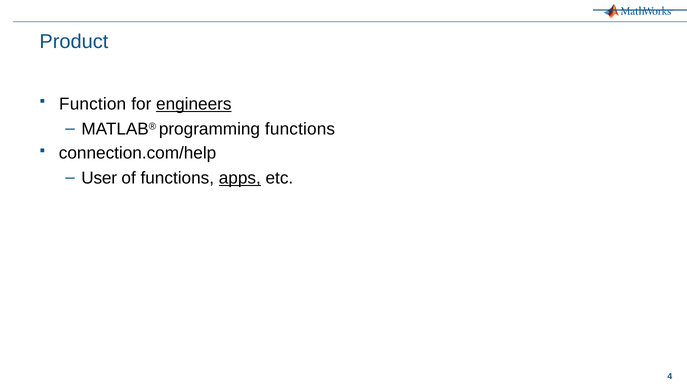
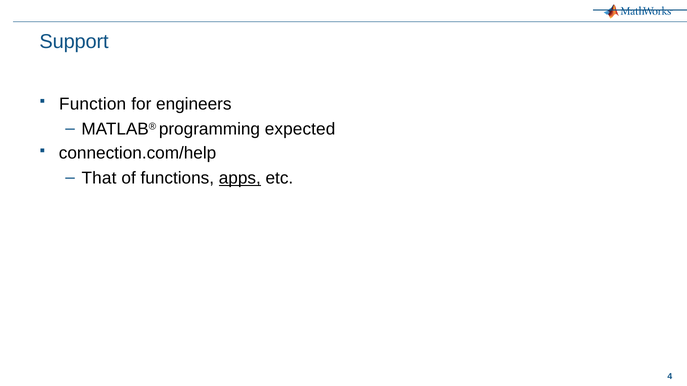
Product: Product -> Support
engineers underline: present -> none
programming functions: functions -> expected
User: User -> That
